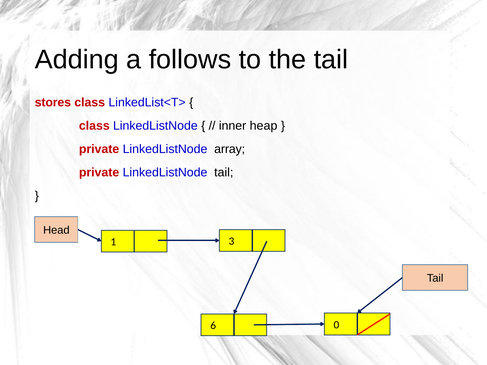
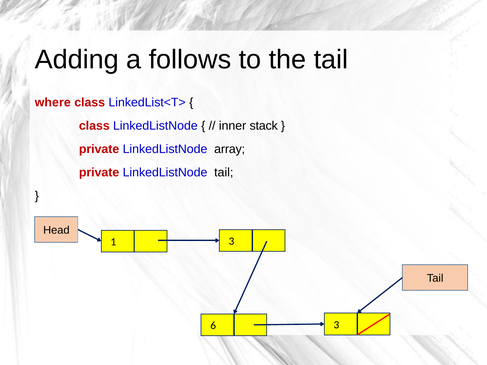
stores: stores -> where
heap: heap -> stack
6 0: 0 -> 3
